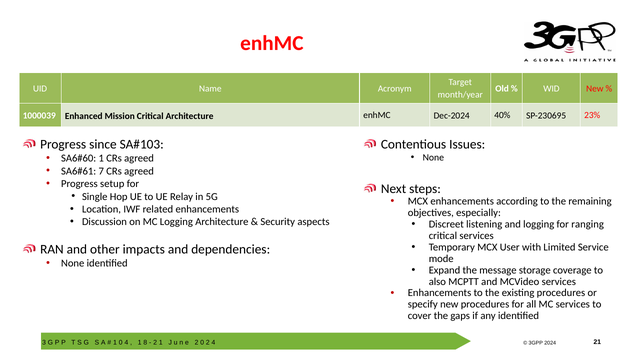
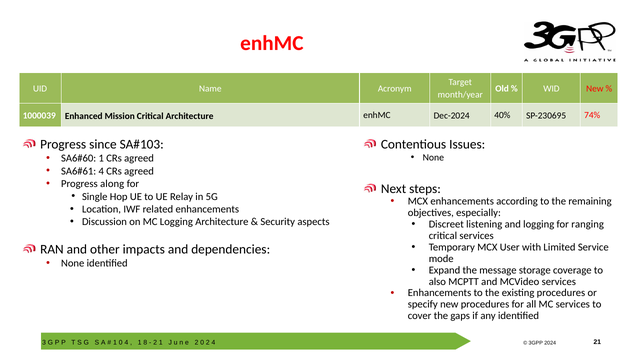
23%: 23% -> 74%
7 at (101, 171): 7 -> 4
setup: setup -> along
